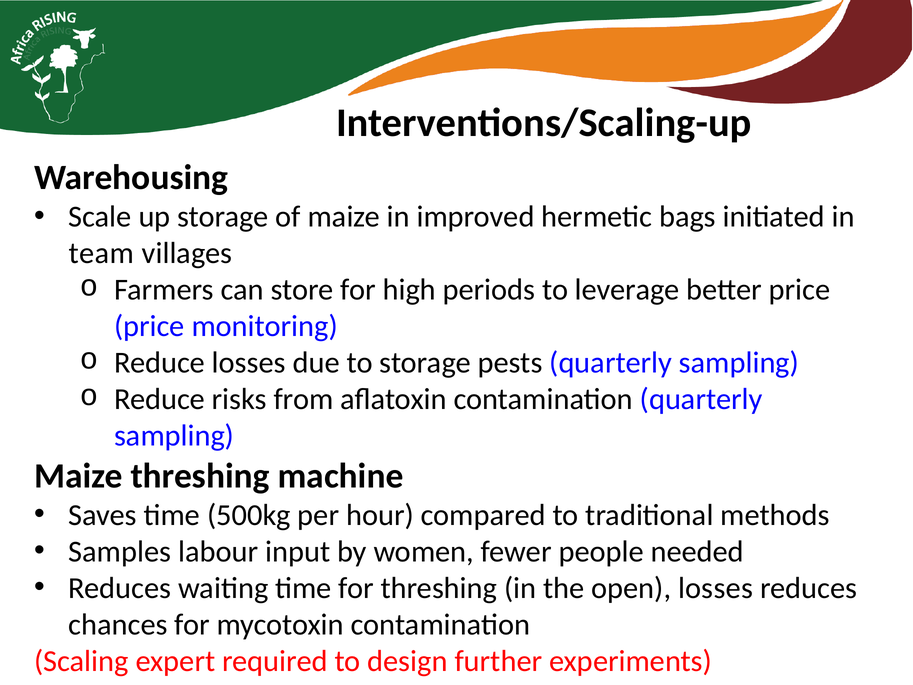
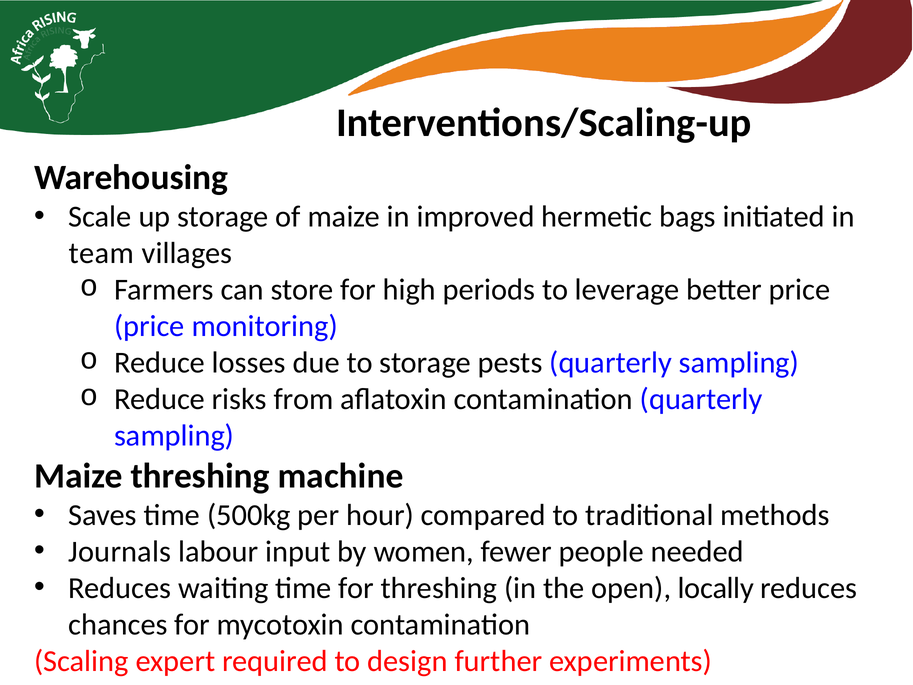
Samples: Samples -> Journals
open losses: losses -> locally
